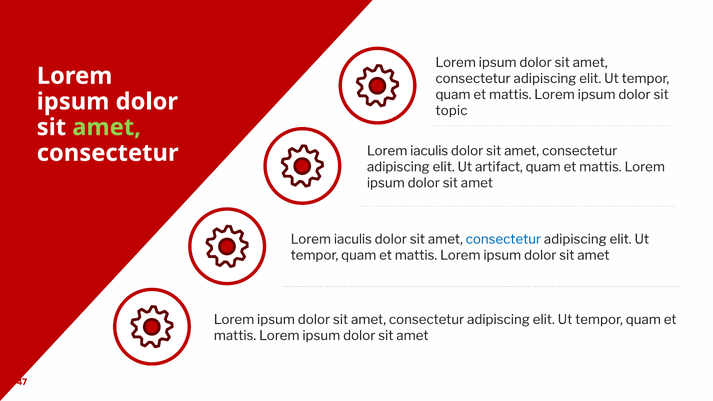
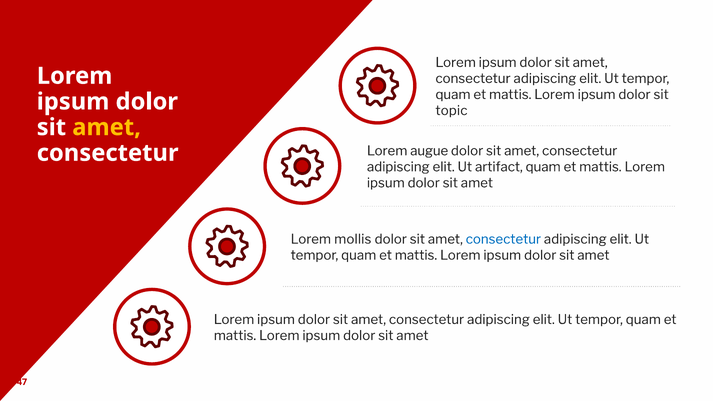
amet at (107, 127) colour: light green -> yellow
iaculis at (429, 151): iaculis -> augue
iaculis at (353, 239): iaculis -> mollis
